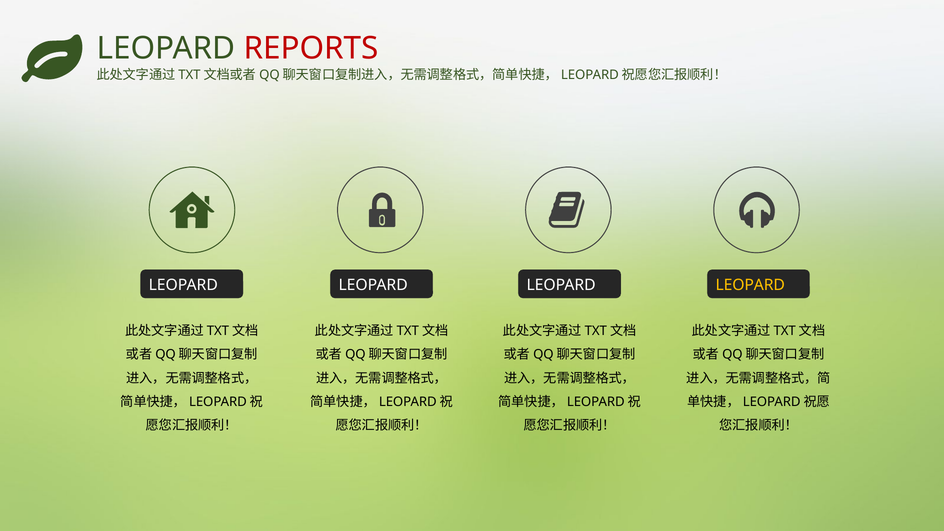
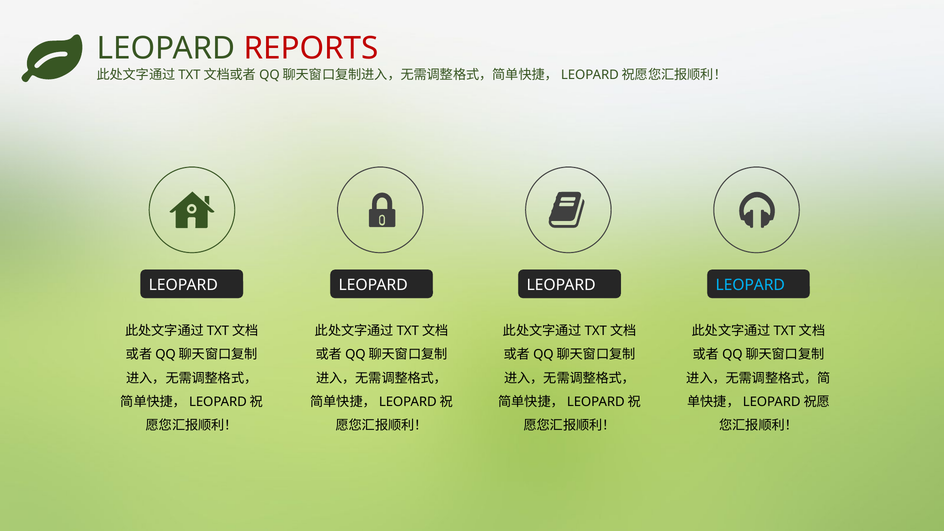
LEOPARD at (750, 285) colour: yellow -> light blue
